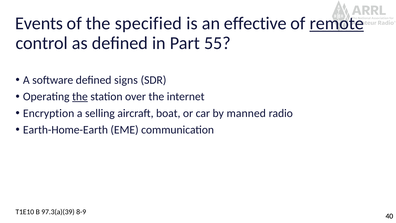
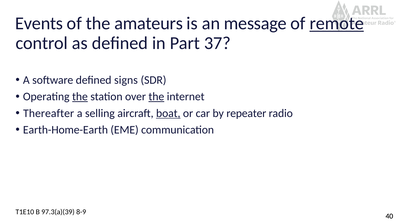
specified: specified -> amateurs
effective: effective -> message
55: 55 -> 37
the at (156, 97) underline: none -> present
Encryption: Encryption -> Thereafter
boat underline: none -> present
manned: manned -> repeater
